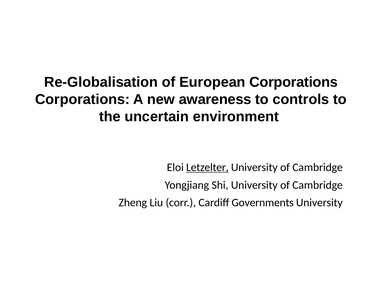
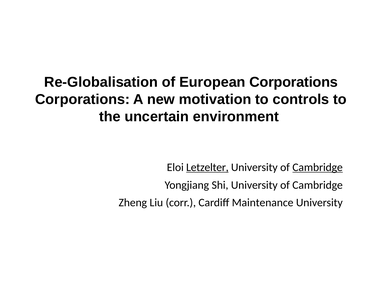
awareness: awareness -> motivation
Cambridge at (318, 168) underline: none -> present
Governments: Governments -> Maintenance
